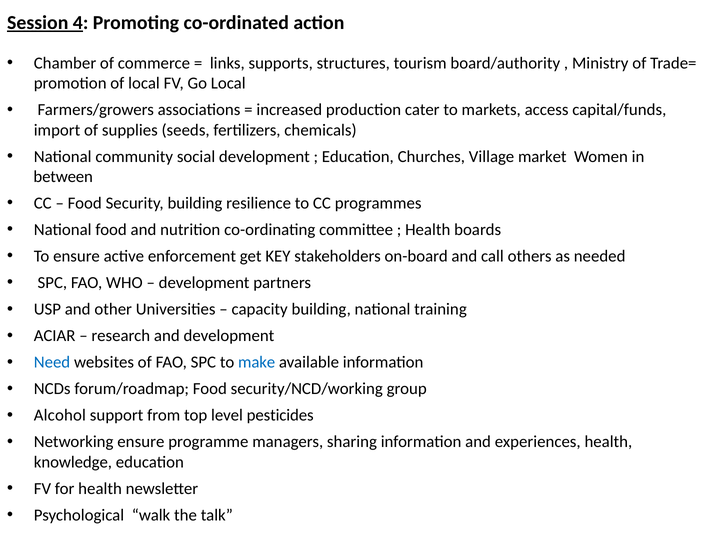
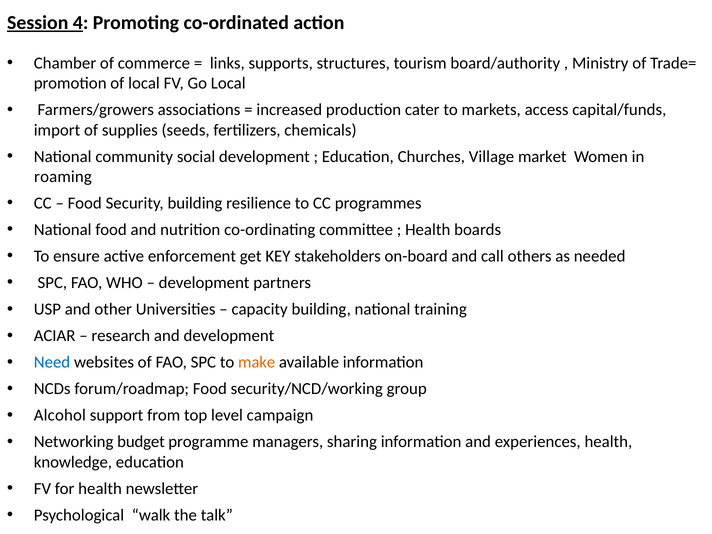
between: between -> roaming
make colour: blue -> orange
pesticides: pesticides -> campaign
Networking ensure: ensure -> budget
